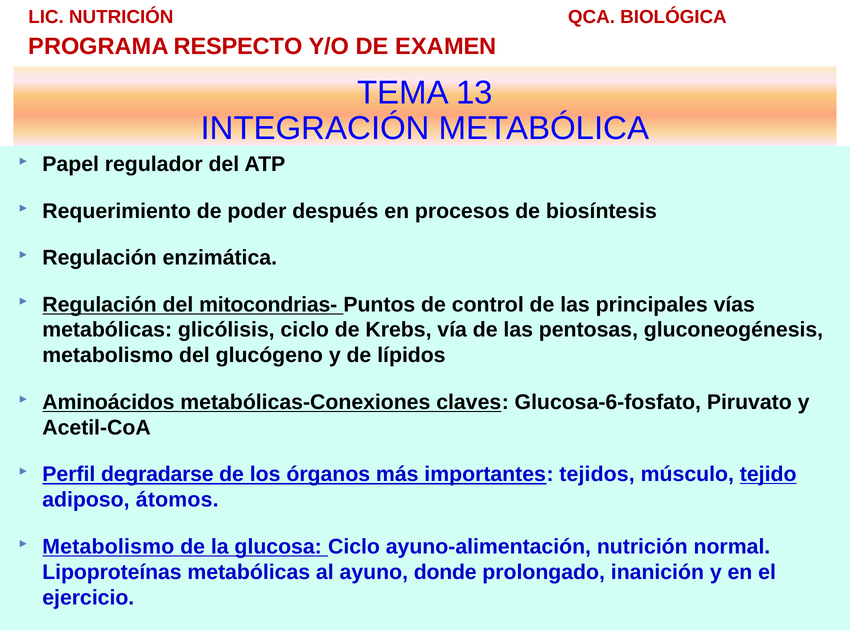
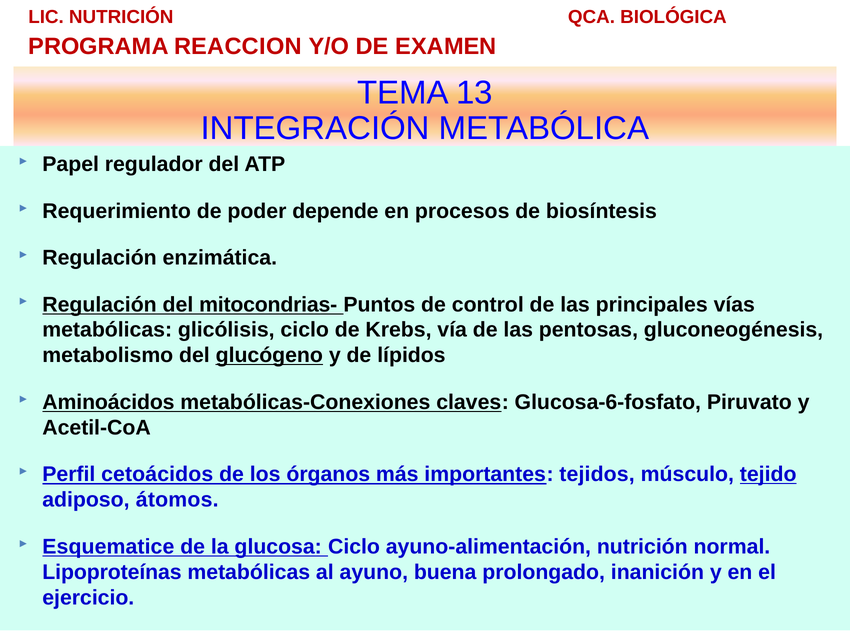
RESPECTO: RESPECTO -> REACCION
después: después -> depende
glucógeno underline: none -> present
degradarse: degradarse -> cetoácidos
Metabolismo at (108, 547): Metabolismo -> Esquematice
donde: donde -> buena
